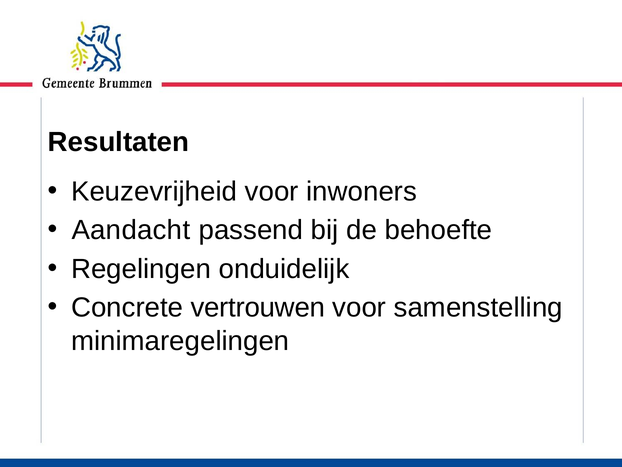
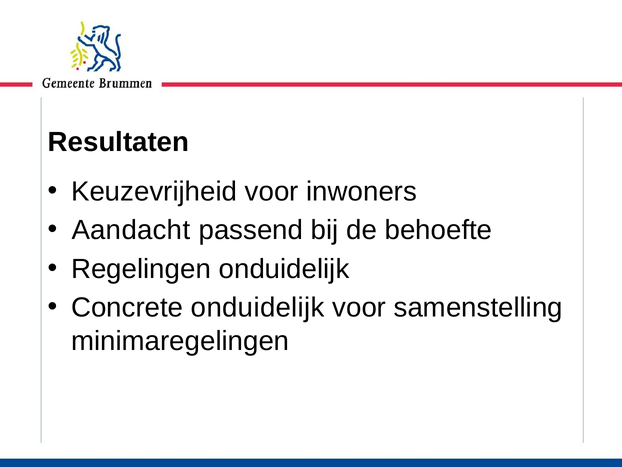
Concrete vertrouwen: vertrouwen -> onduidelijk
